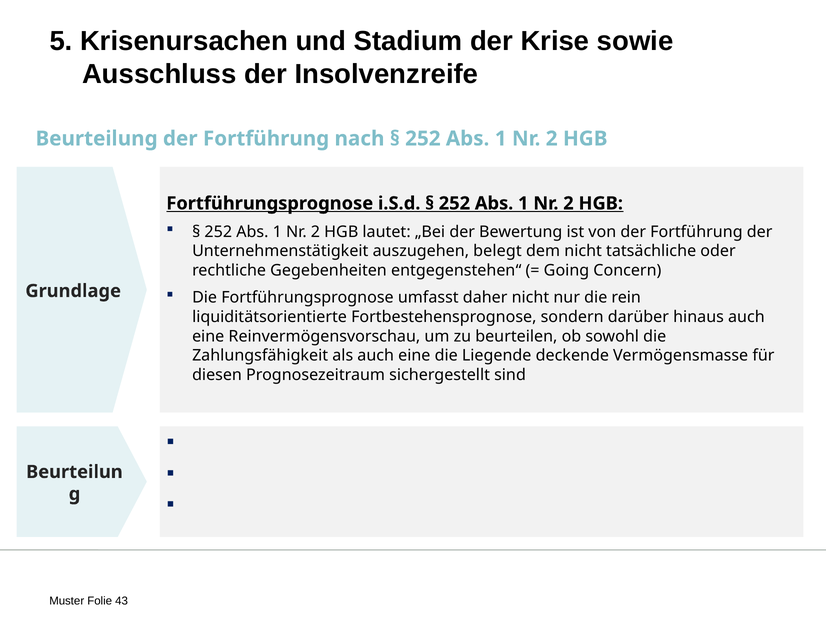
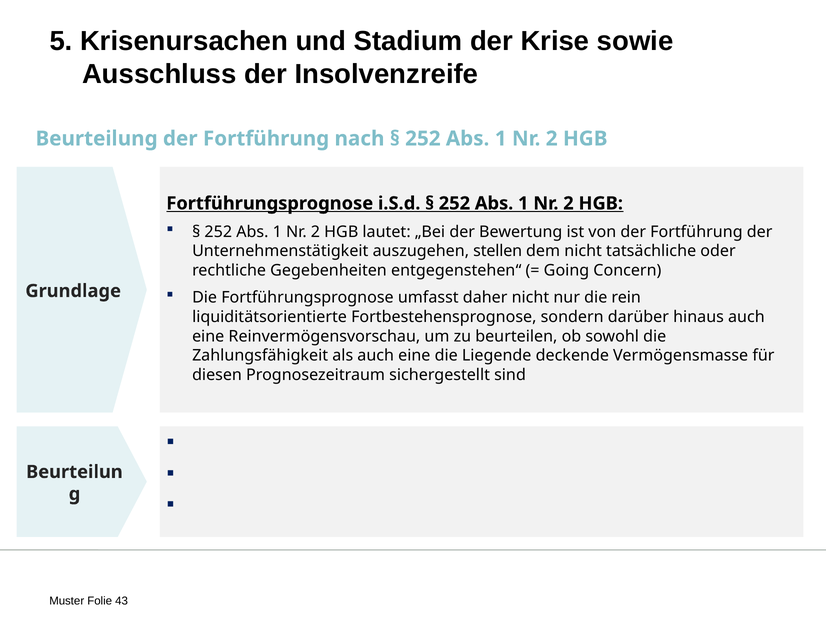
belegt: belegt -> stellen
